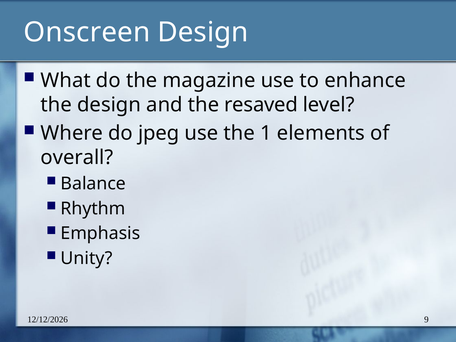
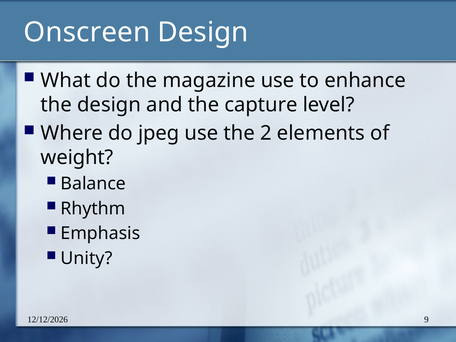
resaved: resaved -> capture
1: 1 -> 2
overall: overall -> weight
